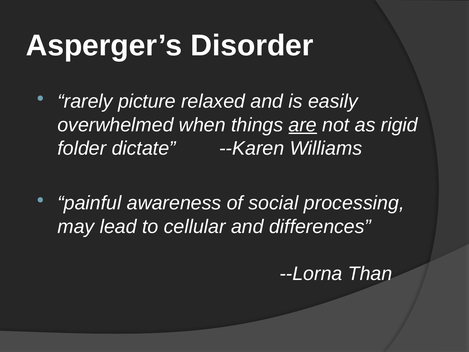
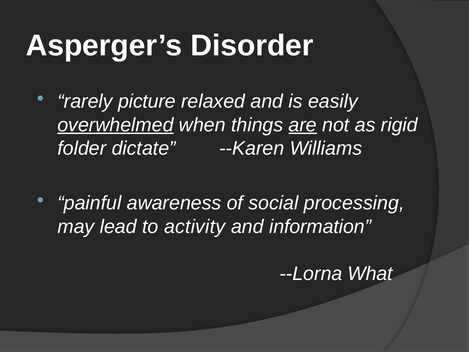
overwhelmed underline: none -> present
cellular: cellular -> activity
differences: differences -> information
Than: Than -> What
